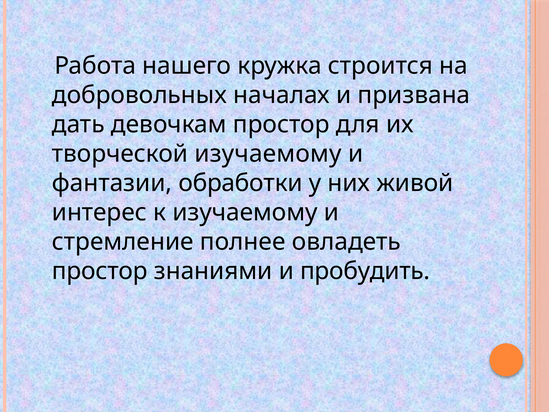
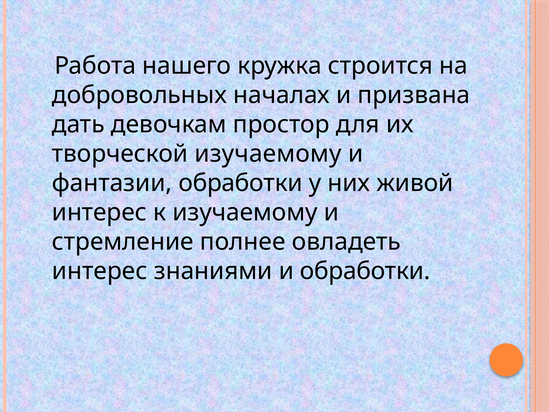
простор at (100, 271): простор -> интерес
и пробудить: пробудить -> обработки
